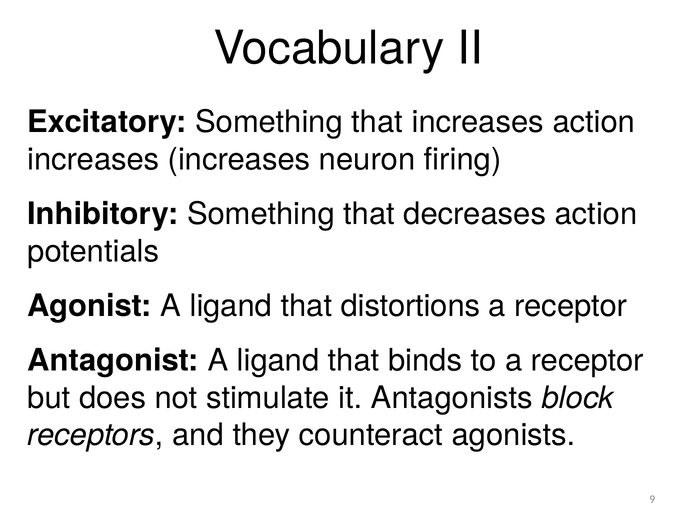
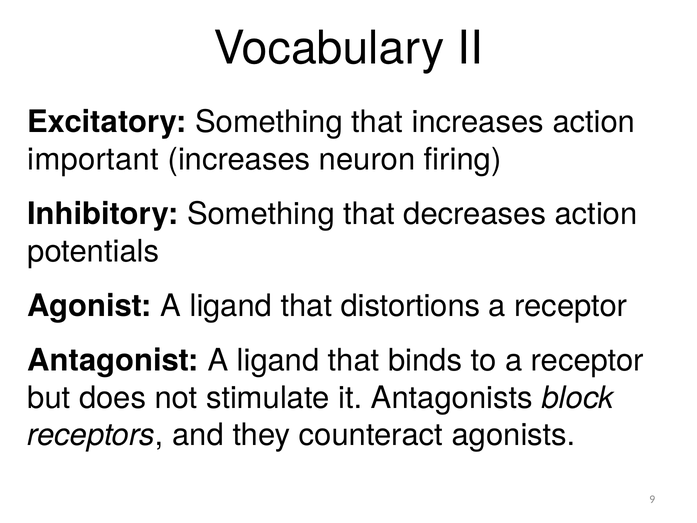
increases at (93, 159): increases -> important
